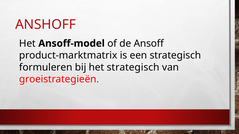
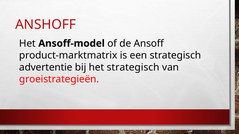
formuleren: formuleren -> advertentie
